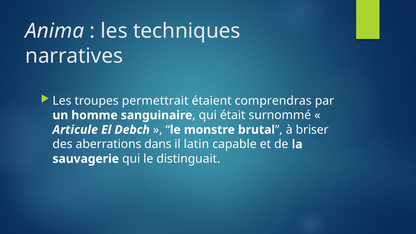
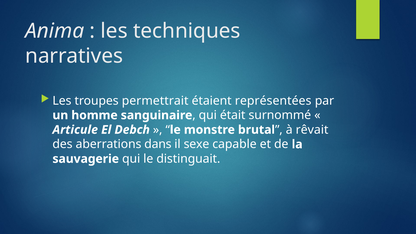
comprendras: comprendras -> représentées
briser: briser -> rêvait
latin: latin -> sexe
